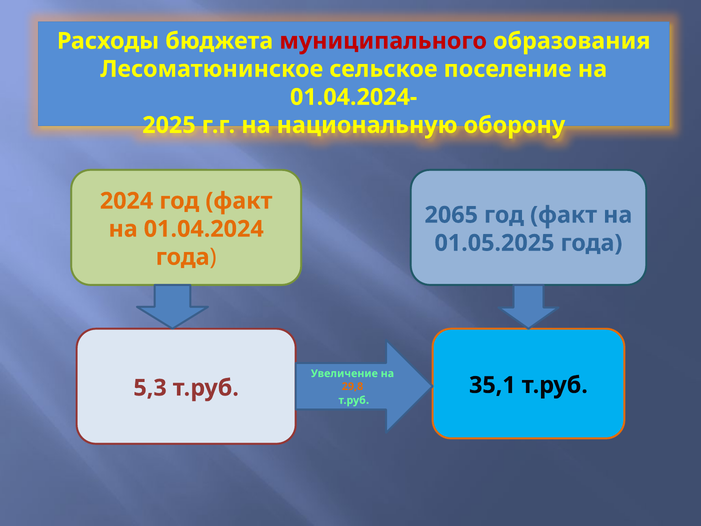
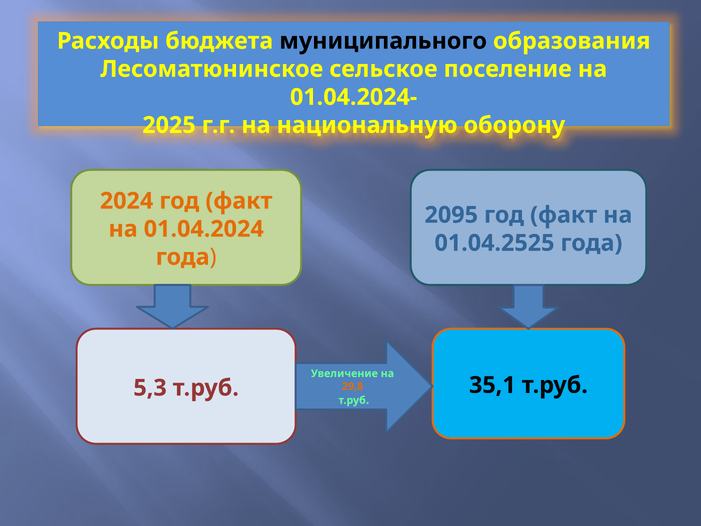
муниципального colour: red -> black
2065: 2065 -> 2095
01.05.2025: 01.05.2025 -> 01.04.2525
